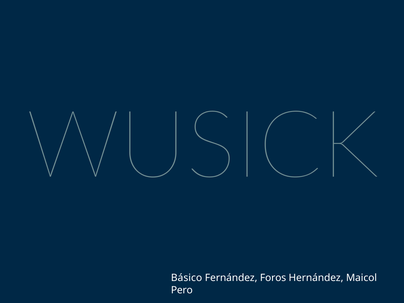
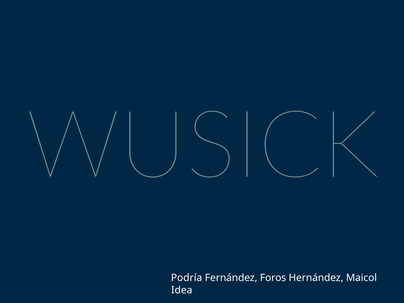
Básico: Básico -> Podría
Pero: Pero -> Idea
